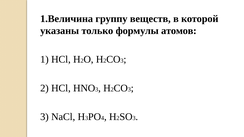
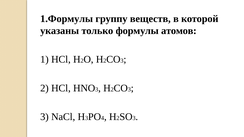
1.Величина: 1.Величина -> 1.Формулы
